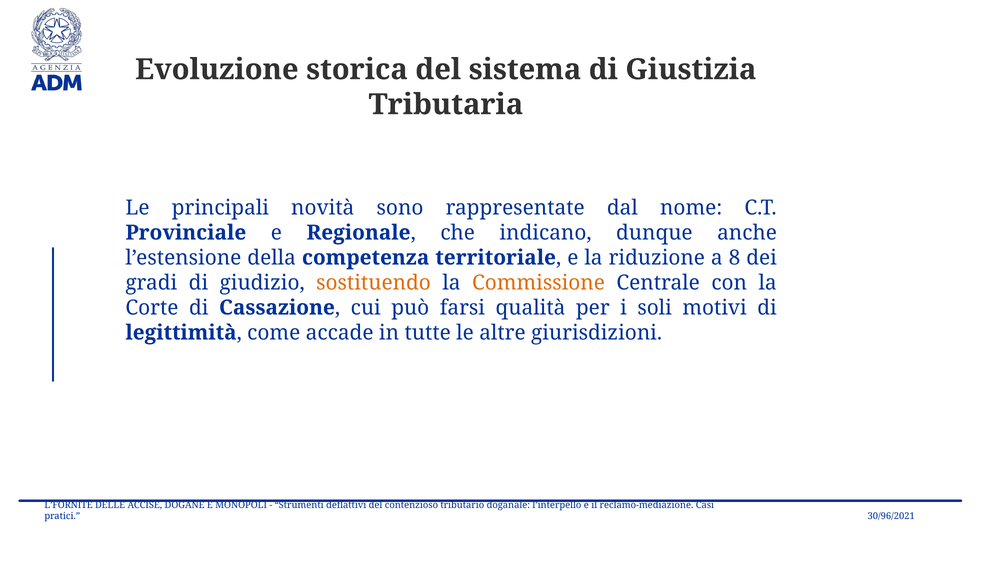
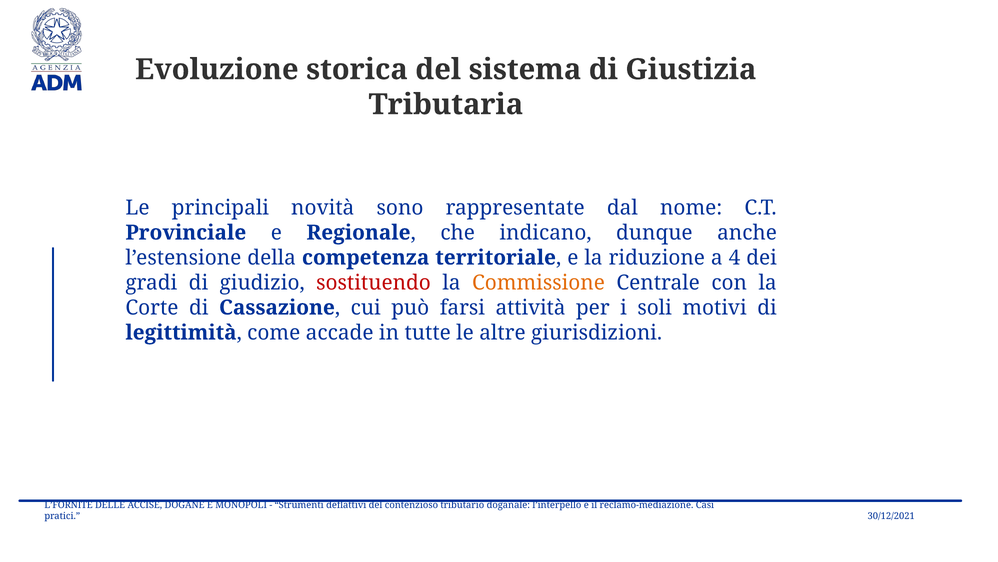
8: 8 -> 4
sostituendo colour: orange -> red
qualità: qualità -> attività
30/96/2021: 30/96/2021 -> 30/12/2021
